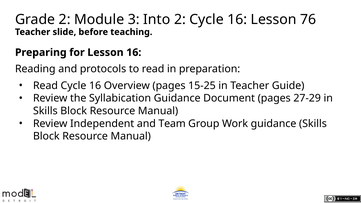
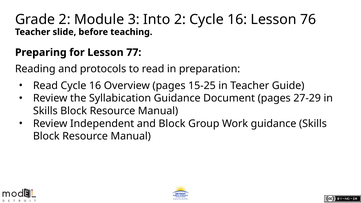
Lesson 16: 16 -> 77
and Team: Team -> Block
